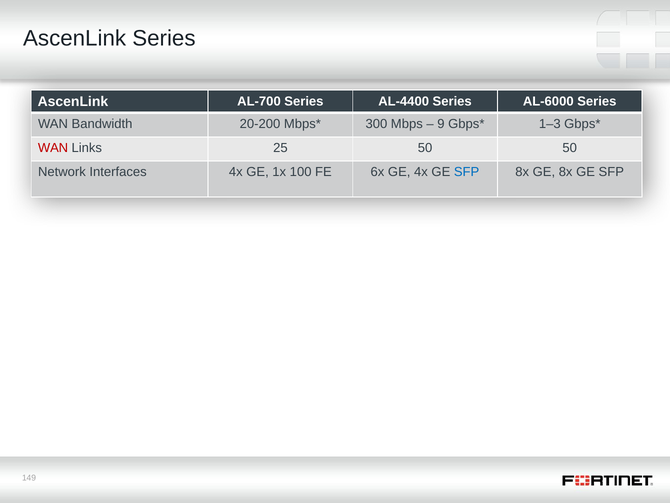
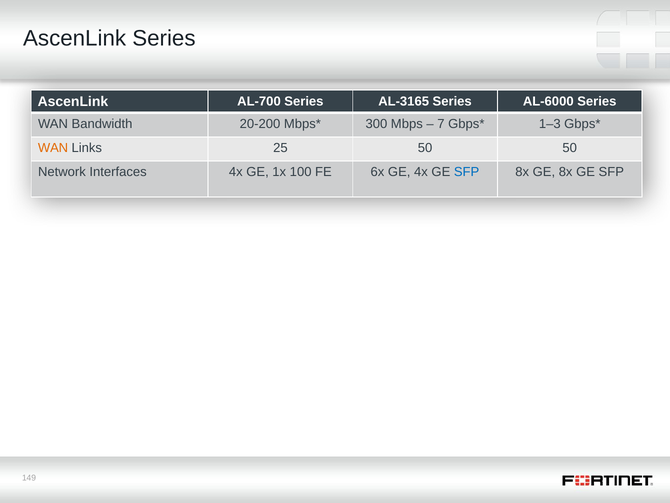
AL-4400: AL-4400 -> AL-3165
9: 9 -> 7
WAN at (53, 148) colour: red -> orange
